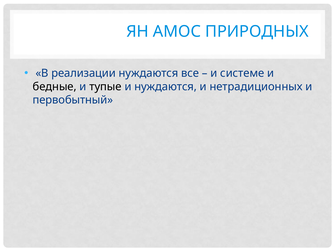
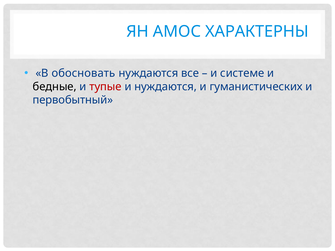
ПРИРОДНЫХ: ПРИРОДНЫХ -> ХАРАКТЕРНЫ
реализации: реализации -> обосновать
тупые colour: black -> red
нетрадиционных: нетрадиционных -> гуманистических
